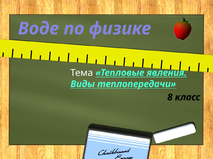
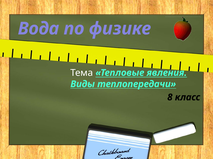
Воде: Воде -> Вода
